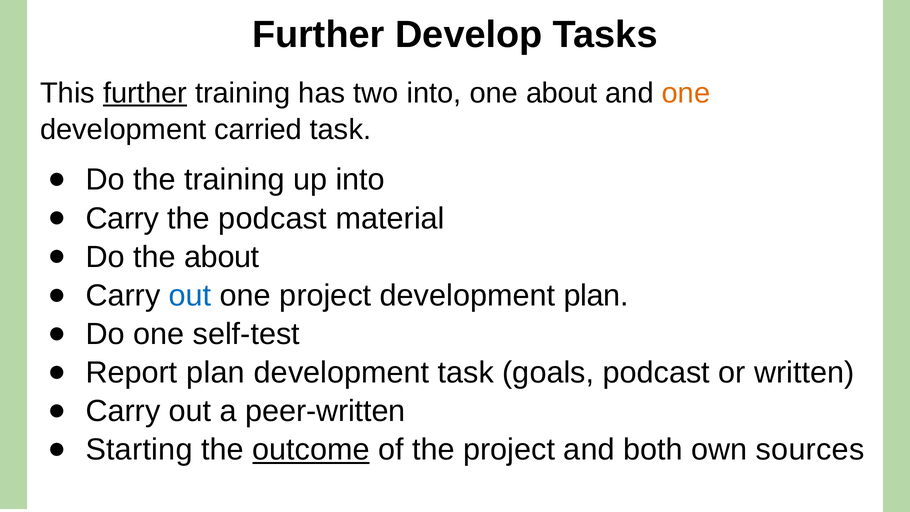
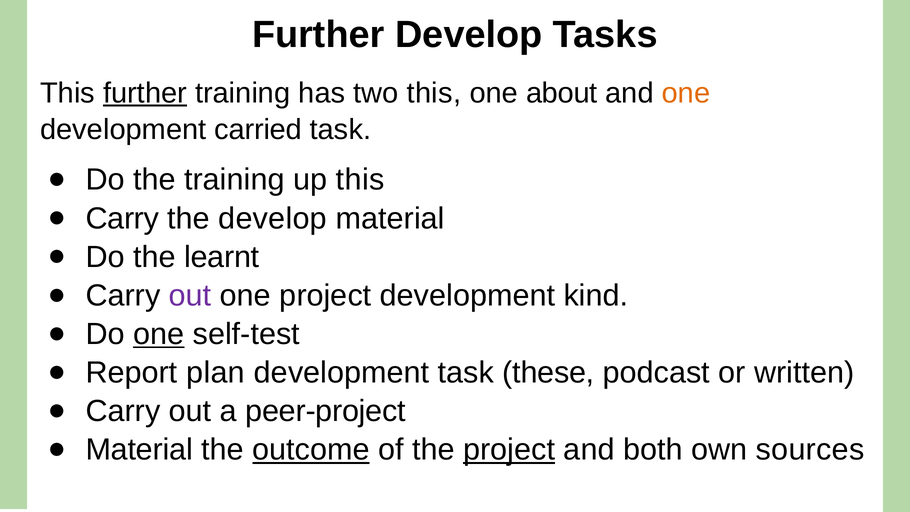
two into: into -> this
up into: into -> this
the podcast: podcast -> develop
the about: about -> learnt
out at (190, 296) colour: blue -> purple
development plan: plan -> kind
one at (159, 334) underline: none -> present
goals: goals -> these
peer-written: peer-written -> peer-project
Starting at (139, 450): Starting -> Material
project at (509, 450) underline: none -> present
